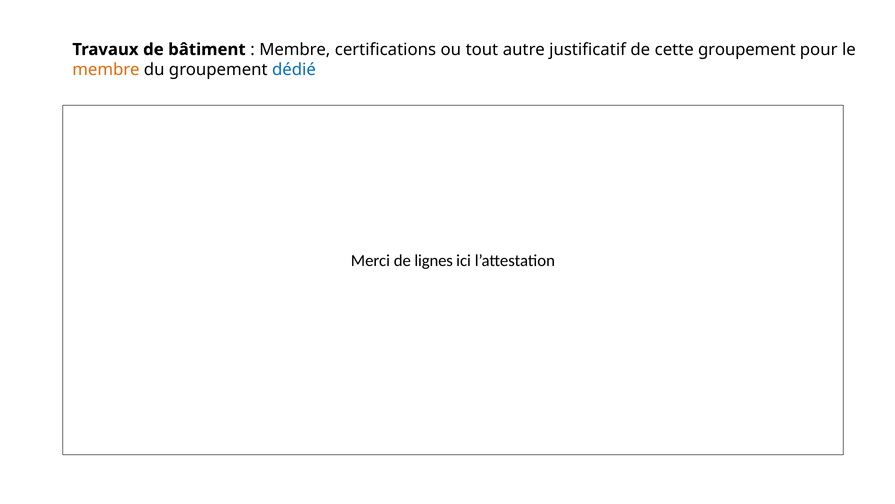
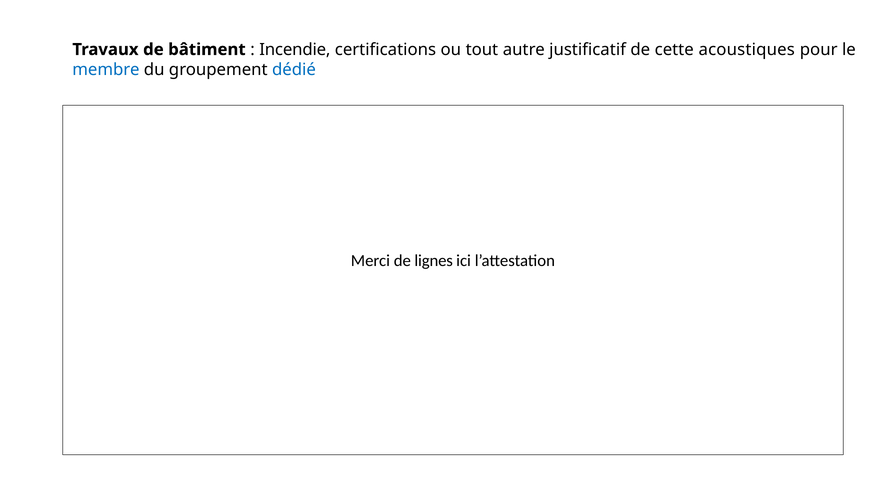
Membre at (295, 49): Membre -> Incendie
cette groupement: groupement -> acoustiques
membre at (106, 70) colour: orange -> blue
